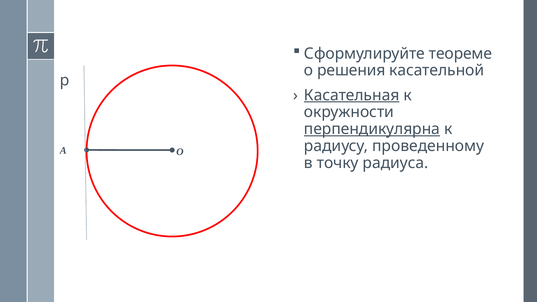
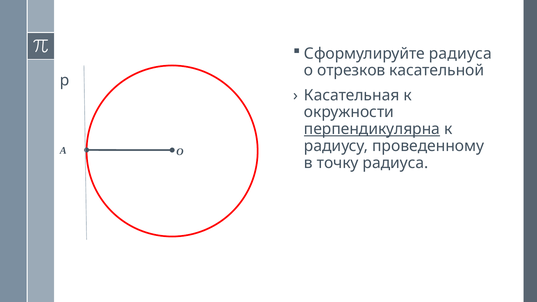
Сформулируйте теореме: теореме -> радиуса
решения: решения -> отрезков
Касательная underline: present -> none
